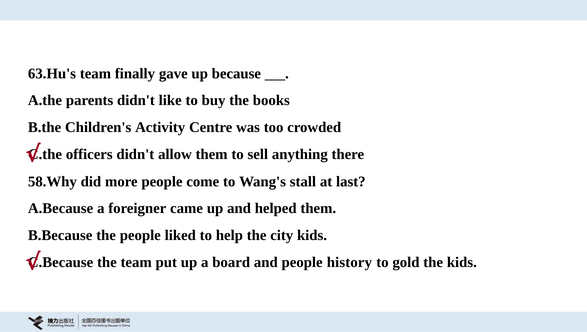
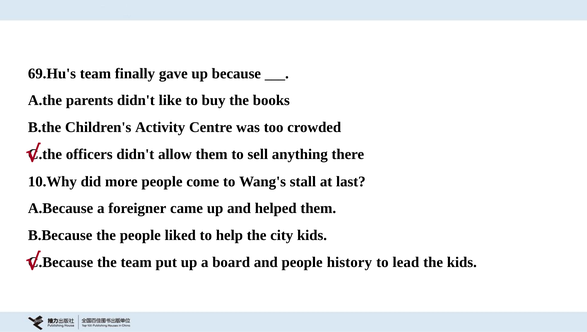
63.Hu's: 63.Hu's -> 69.Hu's
58.Why: 58.Why -> 10.Why
gold: gold -> lead
